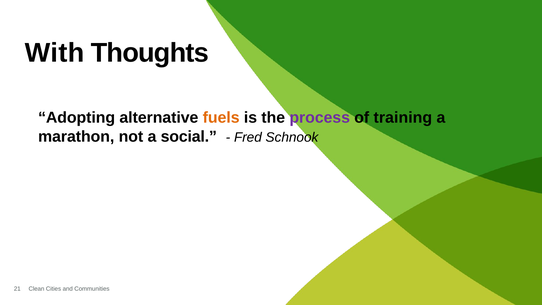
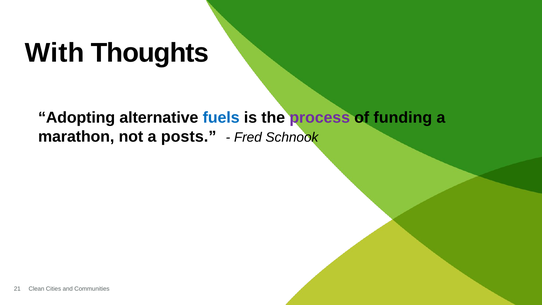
fuels colour: orange -> blue
training: training -> funding
social: social -> posts
